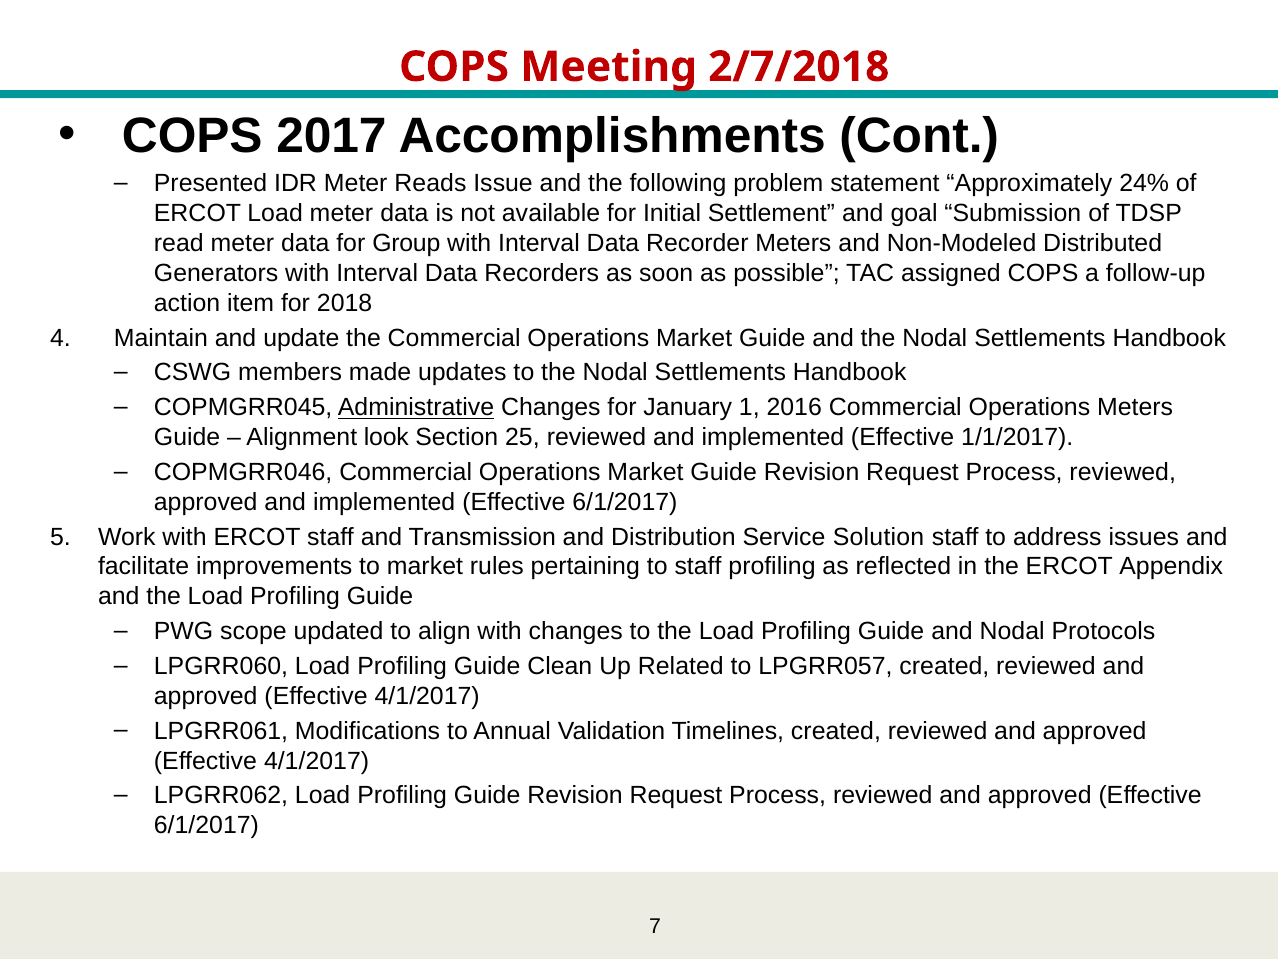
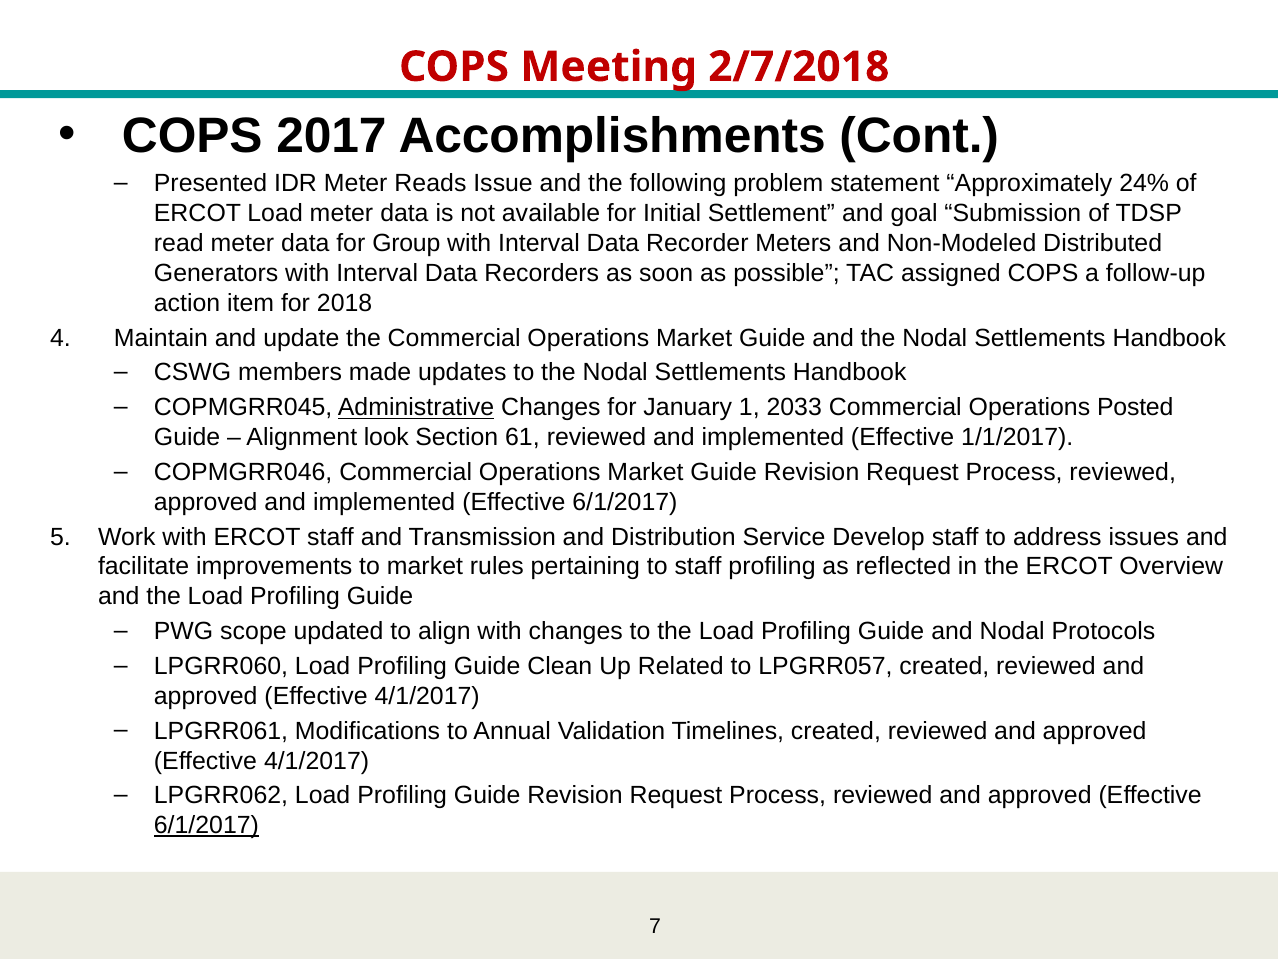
2016: 2016 -> 2033
Operations Meters: Meters -> Posted
25: 25 -> 61
Solution: Solution -> Develop
Appendix: Appendix -> Overview
6/1/2017 at (206, 825) underline: none -> present
